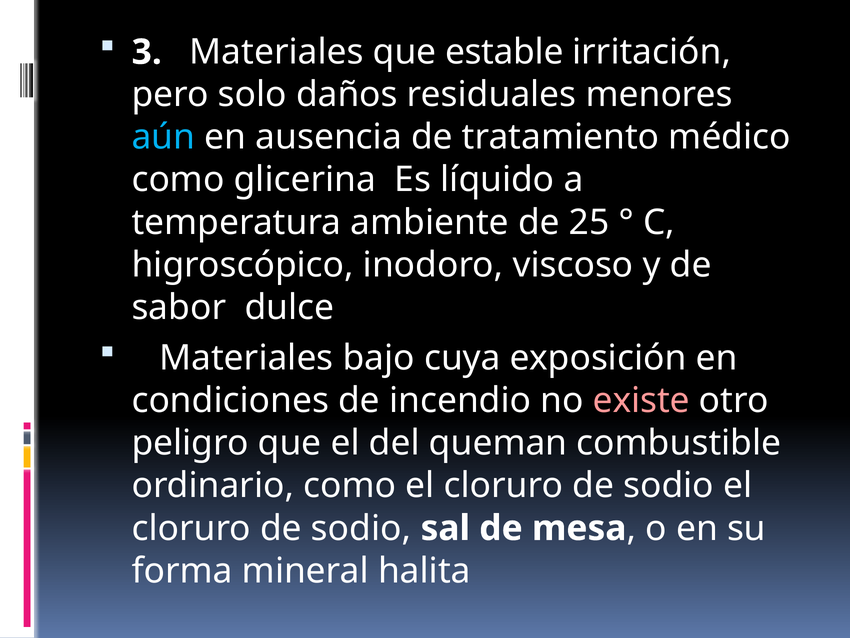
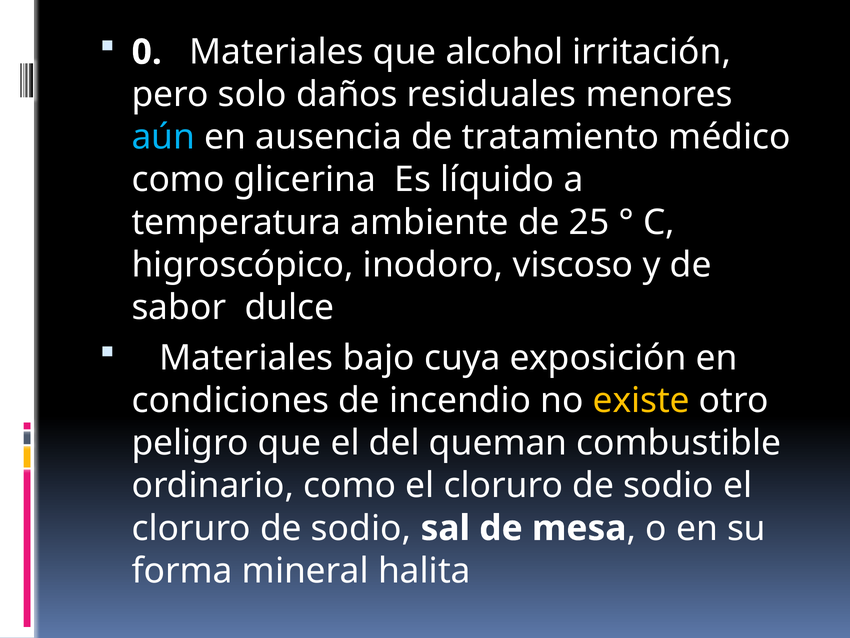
3: 3 -> 0
estable: estable -> alcohol
existe colour: pink -> yellow
